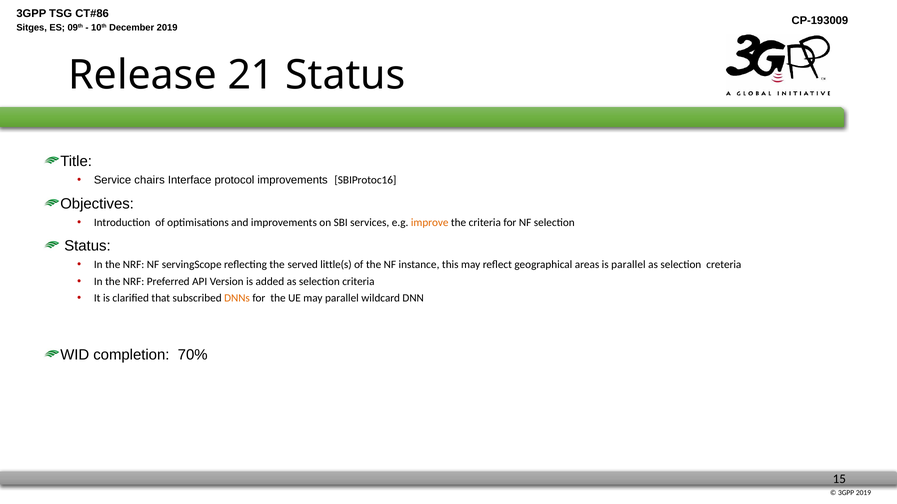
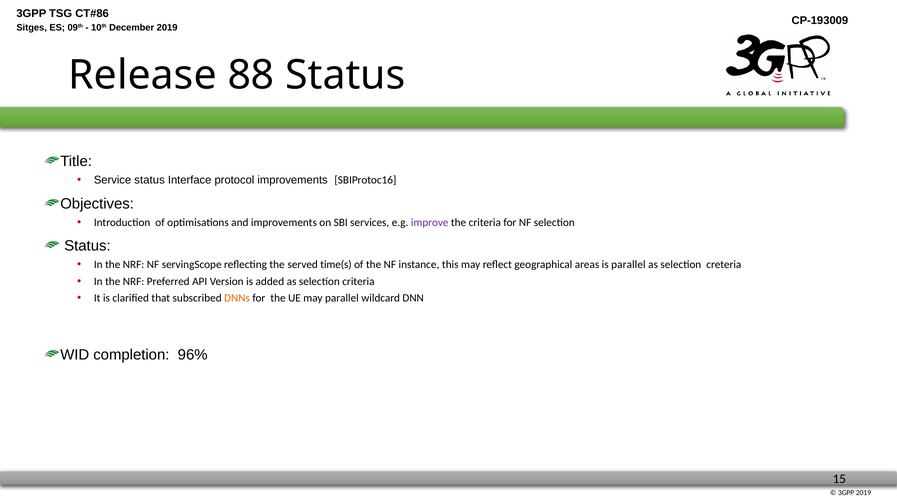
21: 21 -> 88
Service chairs: chairs -> status
improve colour: orange -> purple
little(s: little(s -> time(s
70%: 70% -> 96%
